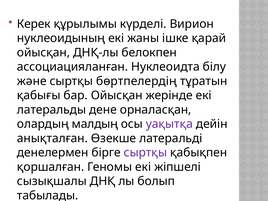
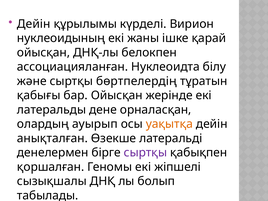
Керек at (34, 24): Керек -> Дейін
малдың: малдың -> ауырып
уақытқа colour: purple -> orange
